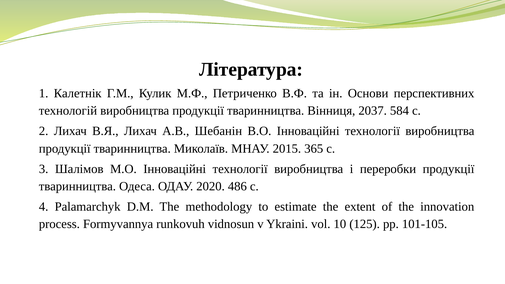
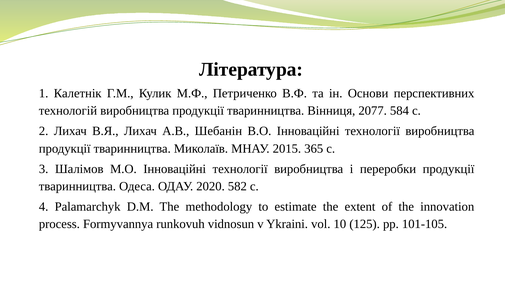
2037: 2037 -> 2077
486: 486 -> 582
